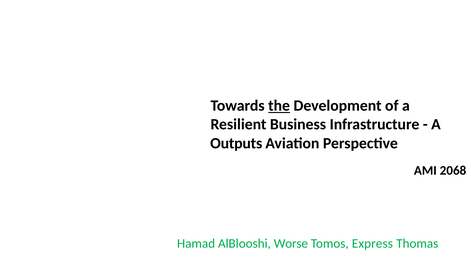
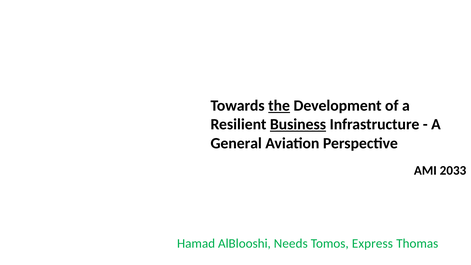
Business underline: none -> present
Outputs: Outputs -> General
2068: 2068 -> 2033
Worse: Worse -> Needs
